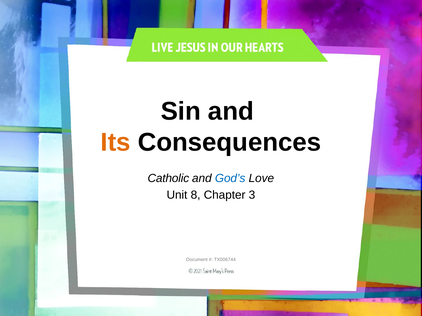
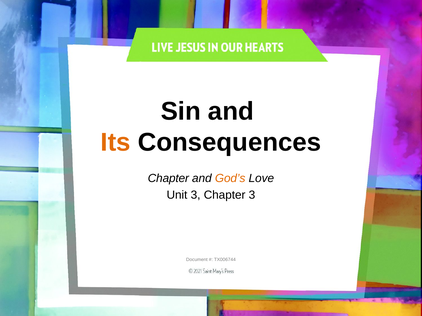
Catholic at (168, 179): Catholic -> Chapter
God’s colour: blue -> orange
Unit 8: 8 -> 3
